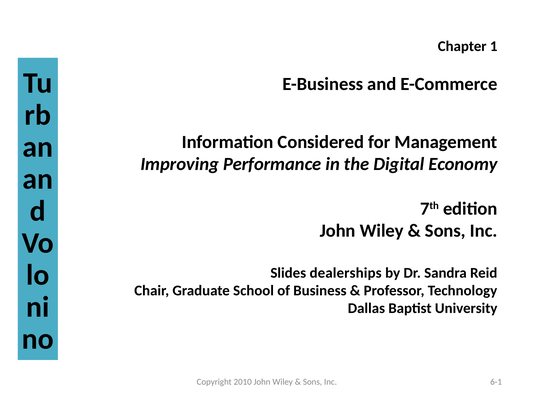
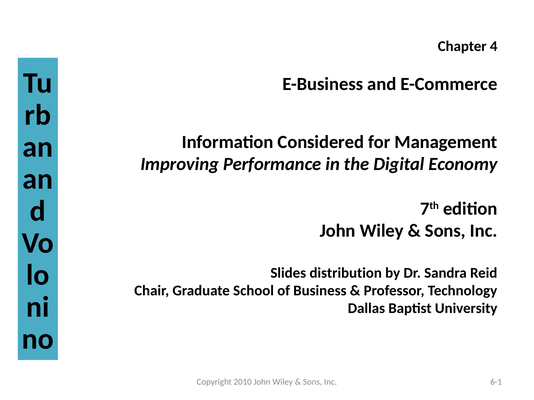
1: 1 -> 4
dealerships: dealerships -> distribution
